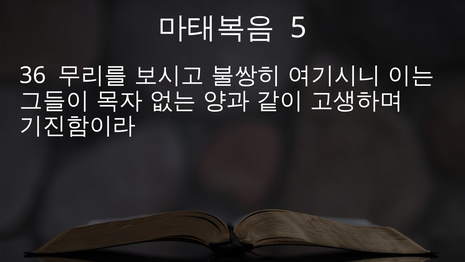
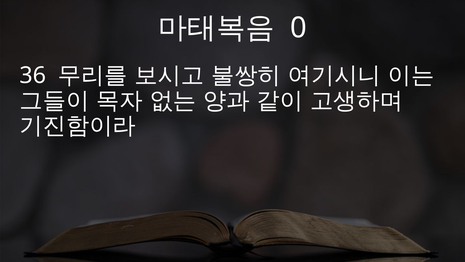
5: 5 -> 0
